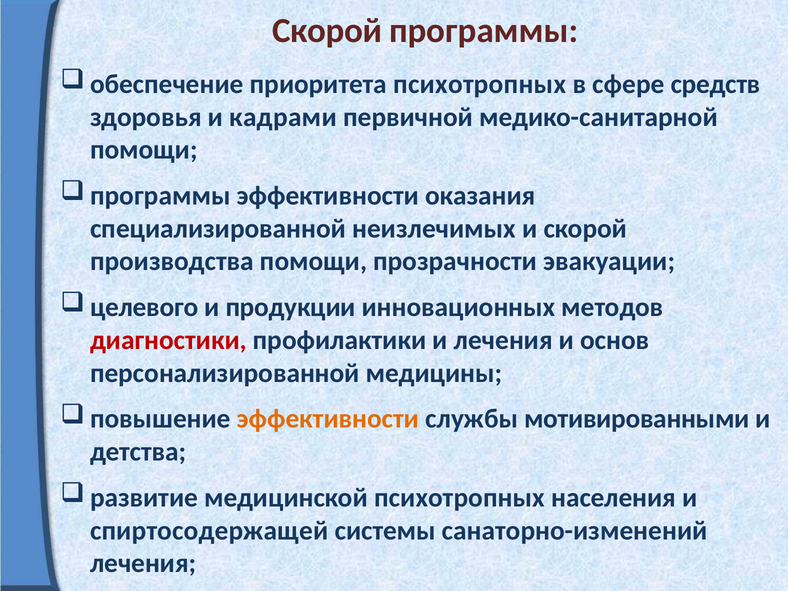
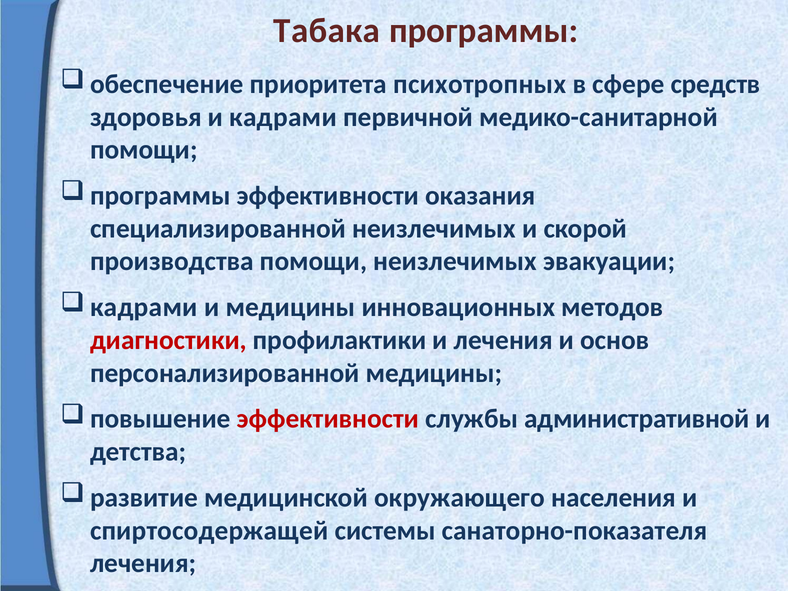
Скорой at (327, 30): Скорой -> Табака
помощи прозрачности: прозрачности -> неизлечимых
целевого at (144, 307): целевого -> кадрами
и продукции: продукции -> медицины
эффективности at (328, 419) colour: orange -> red
мотивированными: мотивированными -> административной
медицинской психотропных: психотропных -> окружающего
санаторно-изменений: санаторно-изменений -> санаторно-показателя
